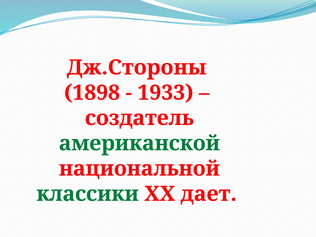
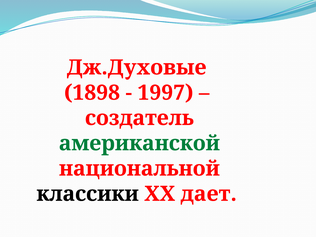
Дж.Стороны: Дж.Стороны -> Дж.Духовые
1933: 1933 -> 1997
классики colour: green -> black
